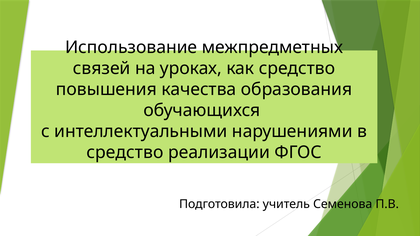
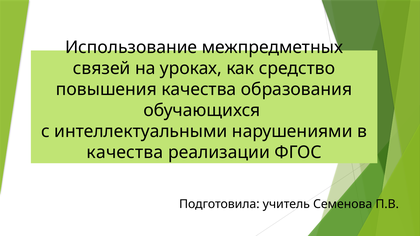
средство at (125, 153): средство -> качества
